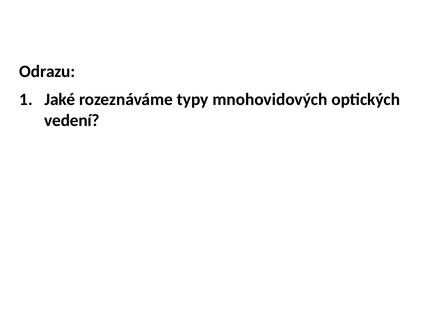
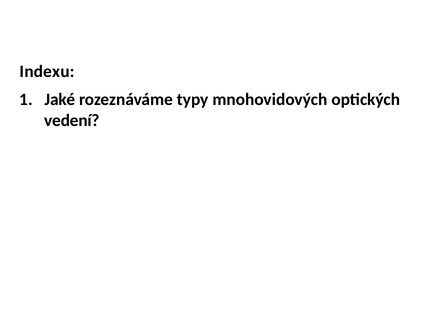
Odrazu: Odrazu -> Indexu
